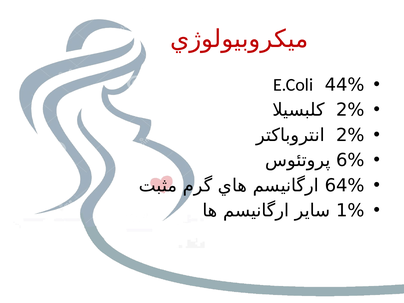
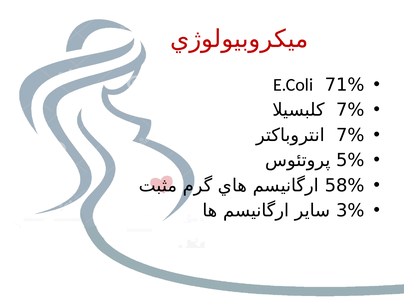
44%: 44% -> 71%
2% at (350, 110): 2% -> 7%
2% at (350, 135): 2% -> 7%
6%: 6% -> 5%
64%: 64% -> 58%
1%: 1% -> 3%
